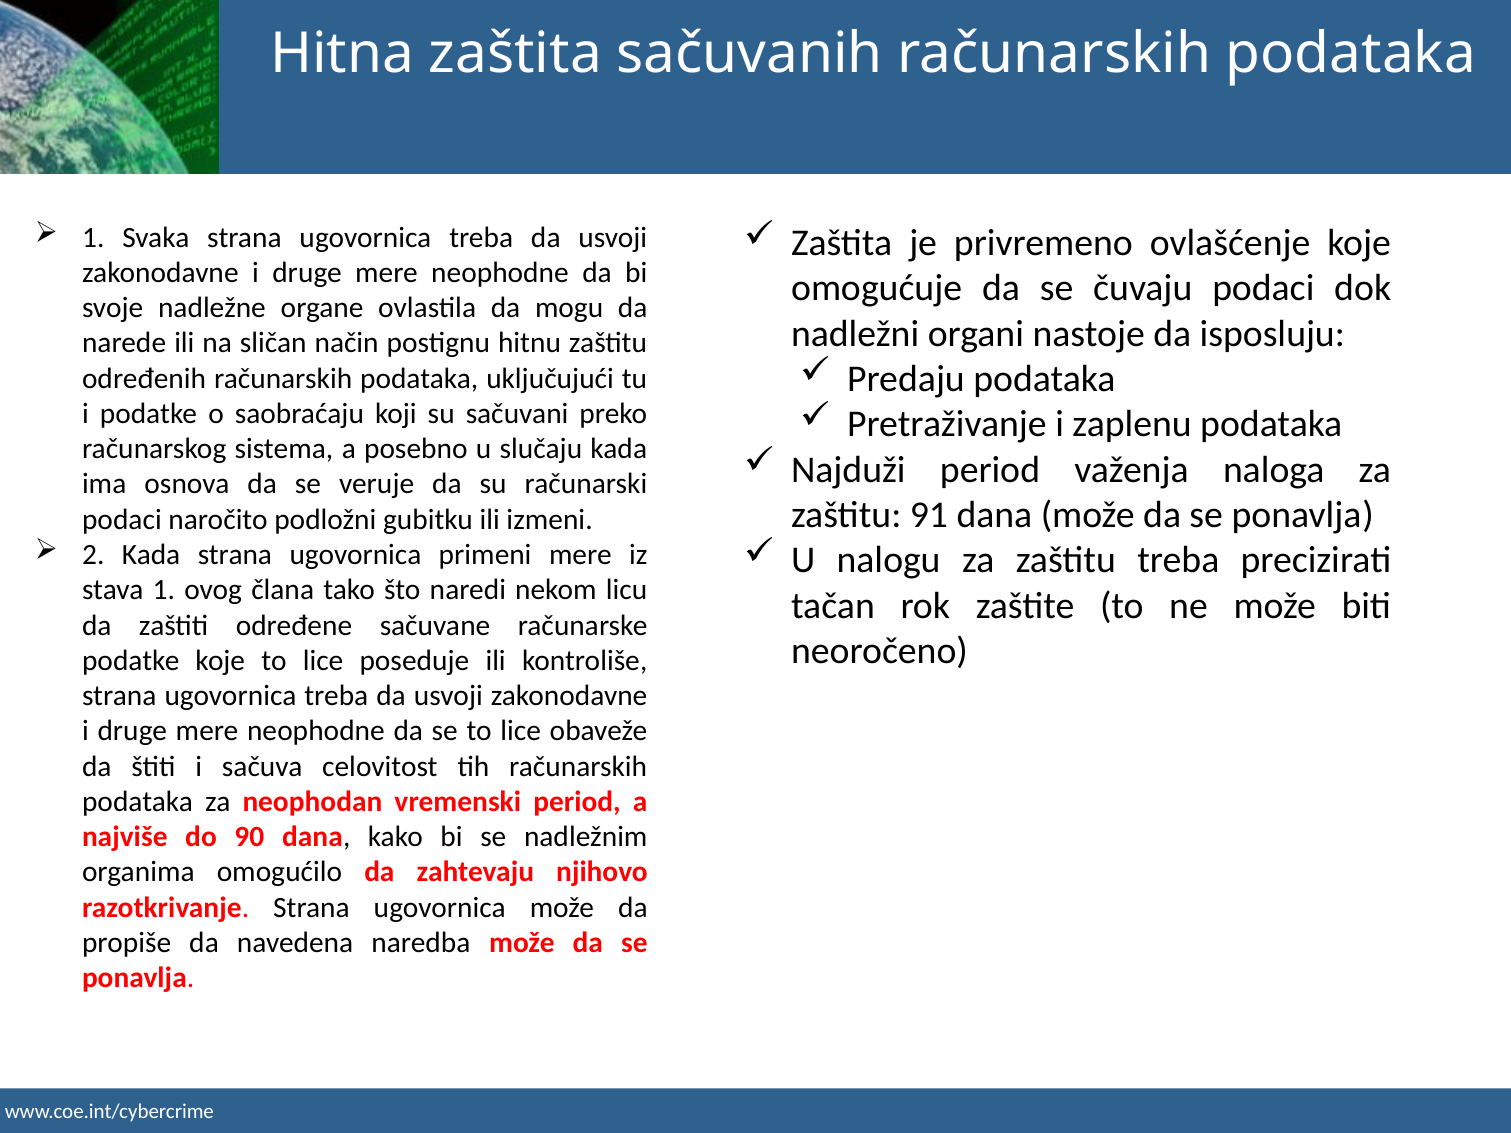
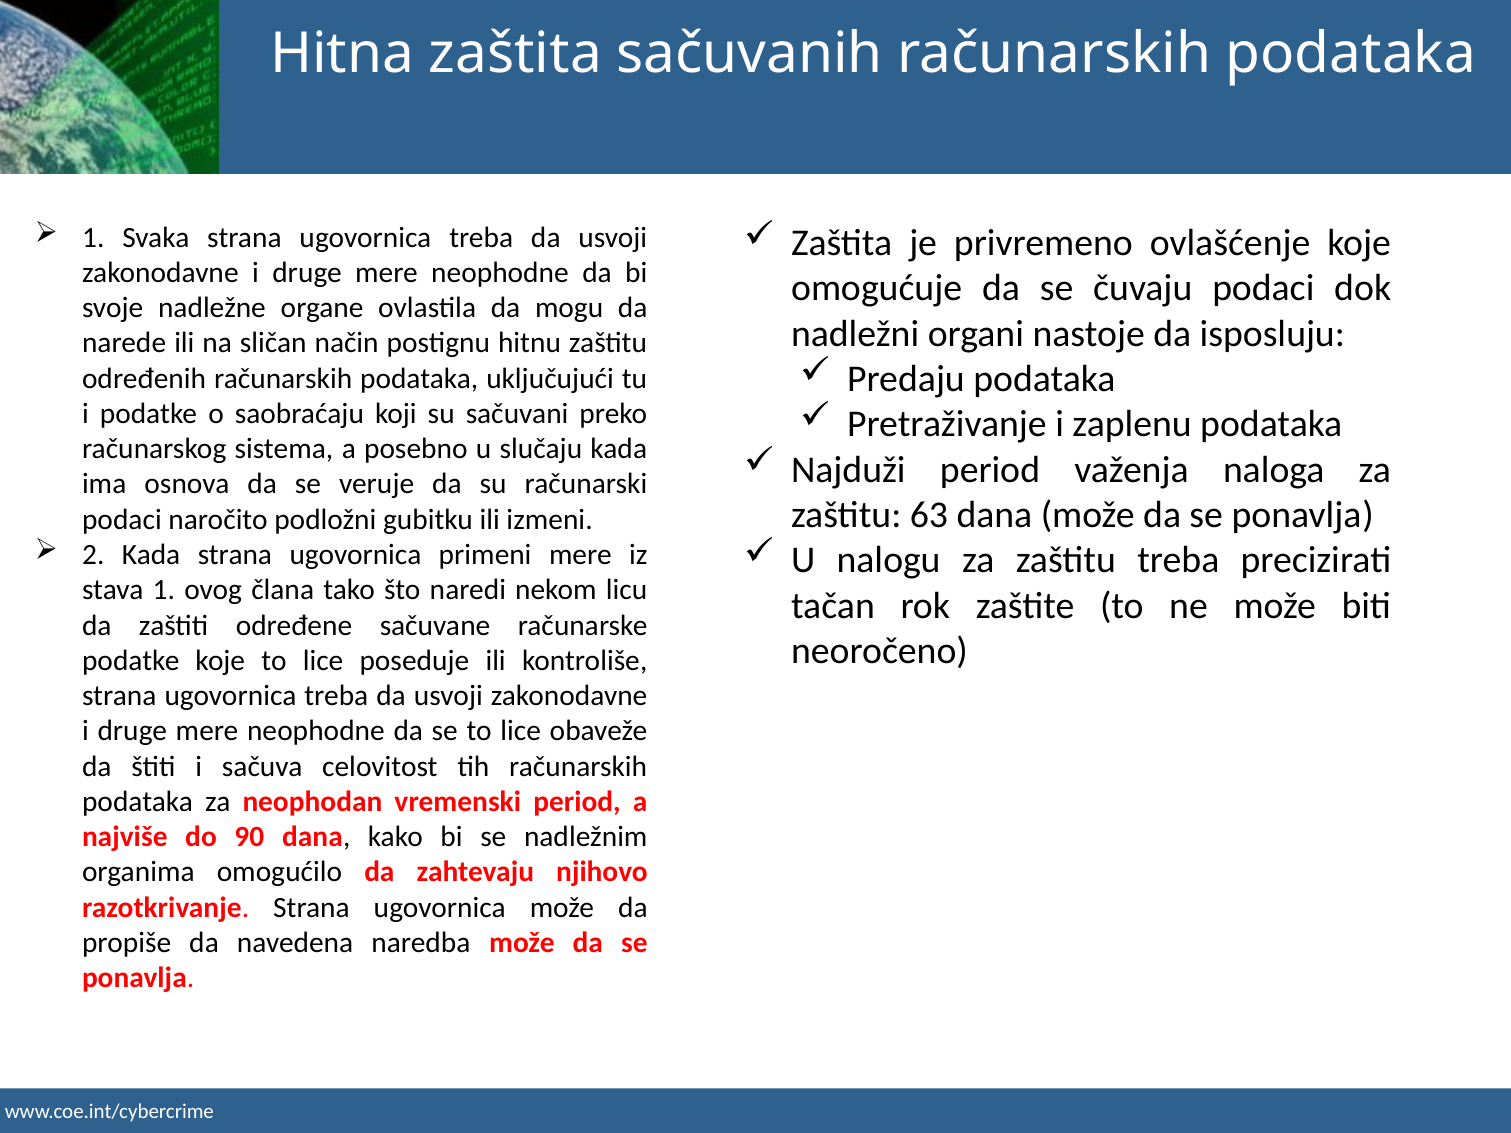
91: 91 -> 63
